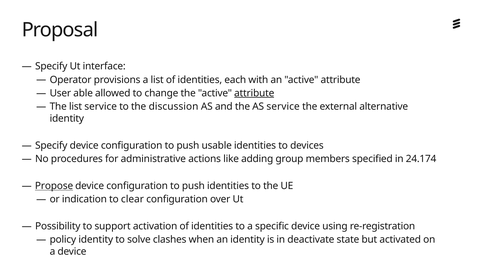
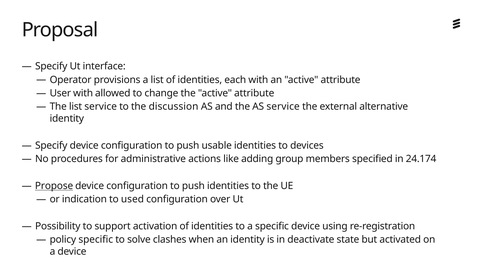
User able: able -> with
attribute at (254, 93) underline: present -> none
clear: clear -> used
policy identity: identity -> specific
